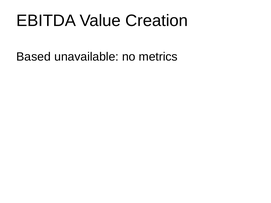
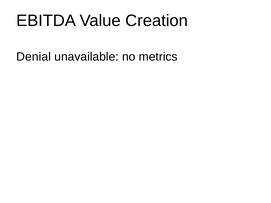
Based: Based -> Denial
